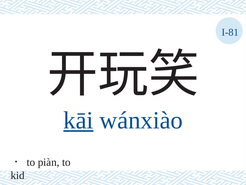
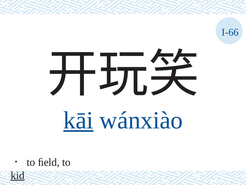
I-81: I-81 -> I-66
piàn: piàn -> ﬁeld
kid underline: none -> present
